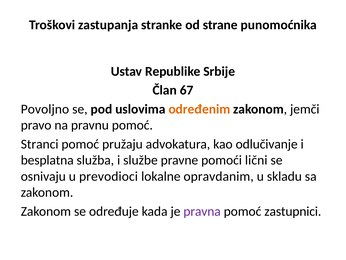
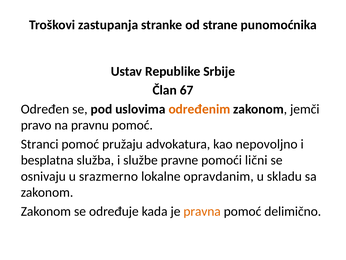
Povoljno: Povoljno -> Određen
odlučivanje: odlučivanje -> nepovoljno
prevodioci: prevodioci -> srazmerno
pravna colour: purple -> orange
zastupnici: zastupnici -> delimično
